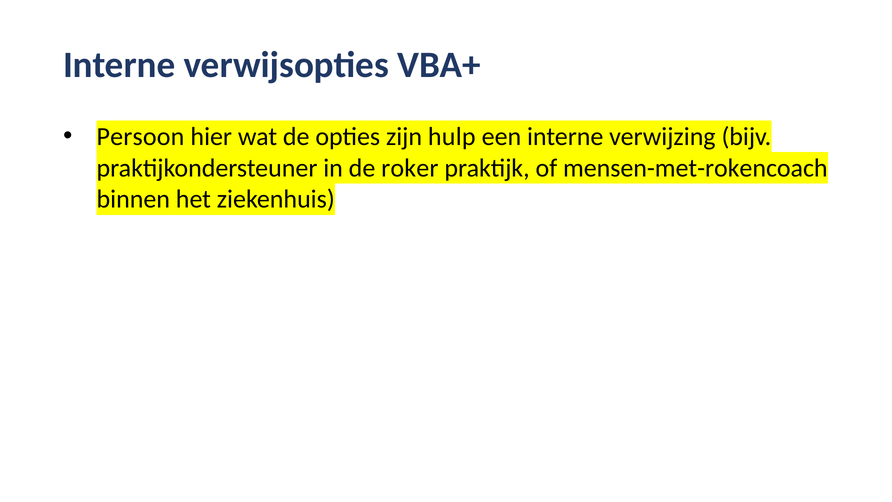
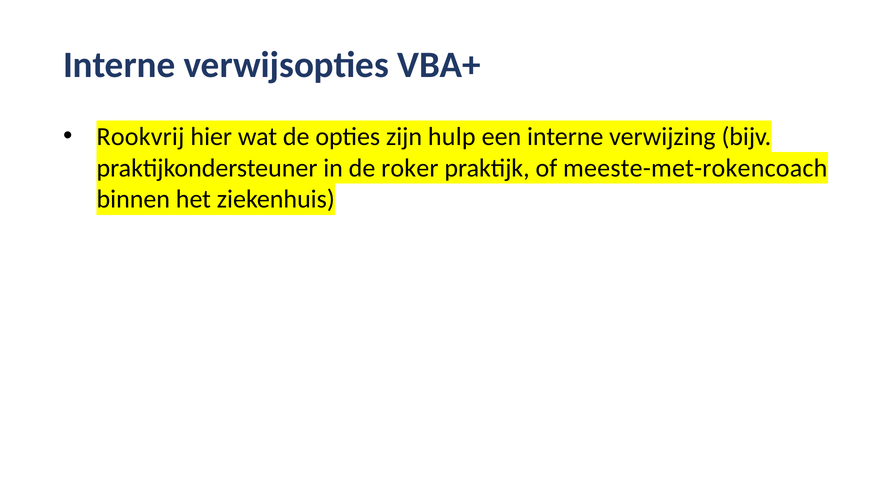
Persoon: Persoon -> Rookvrij
mensen-met-rokencoach: mensen-met-rokencoach -> meeste-met-rokencoach
